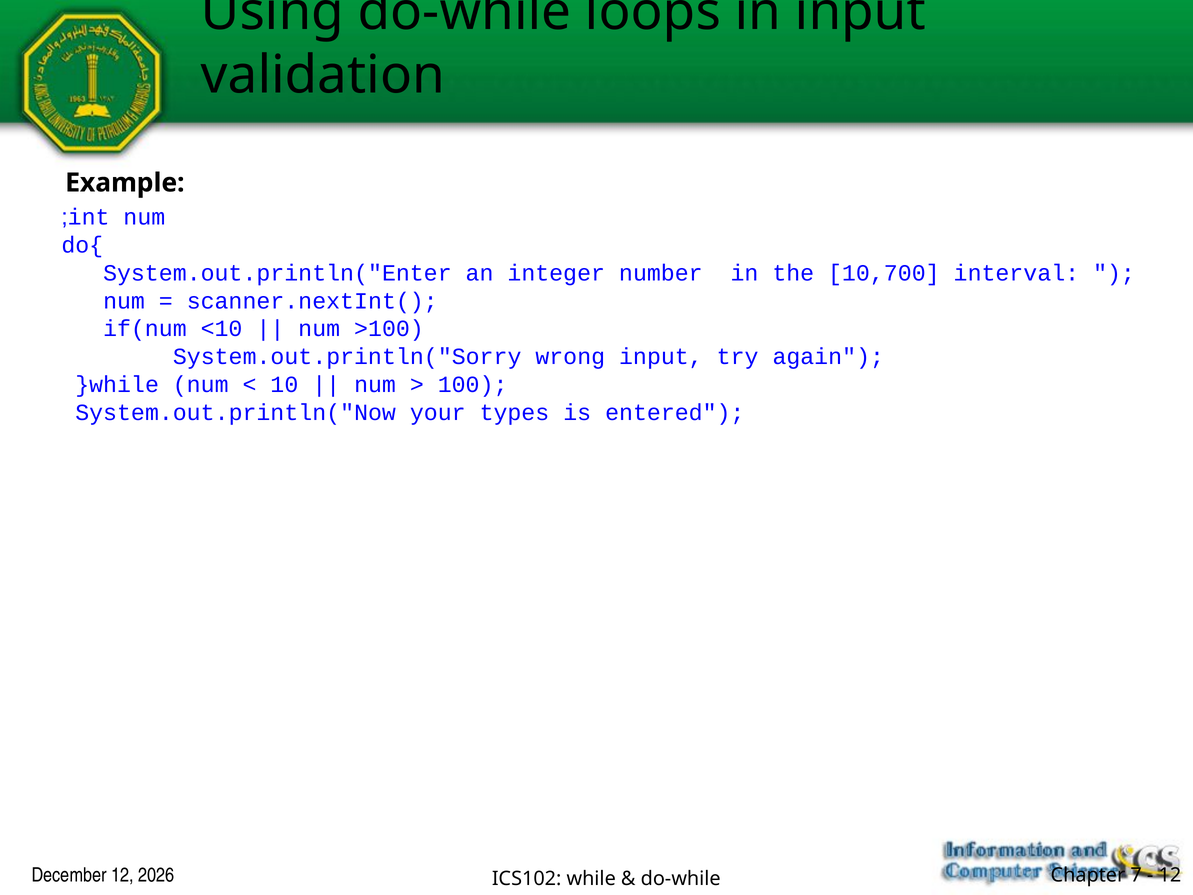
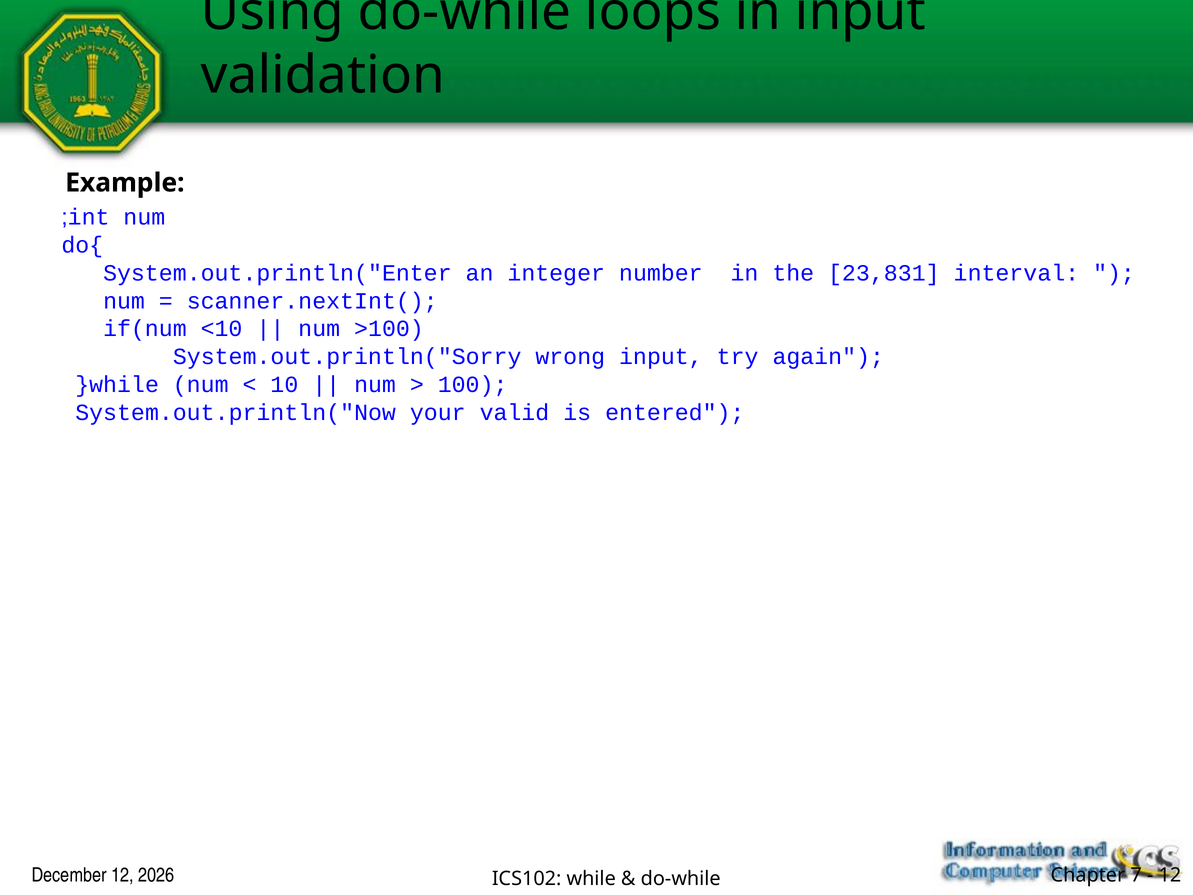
10,700: 10,700 -> 23,831
types: types -> valid
